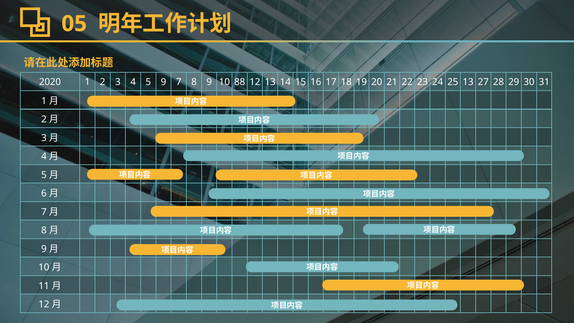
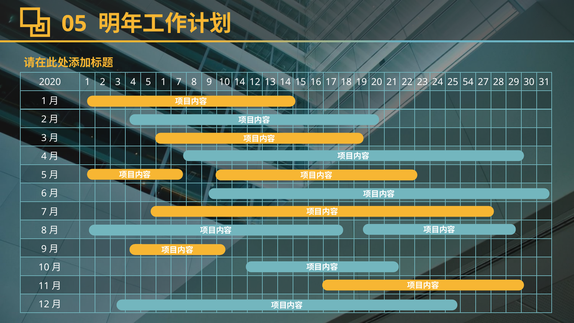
5 9: 9 -> 1
10 88: 88 -> 14
25 13: 13 -> 54
